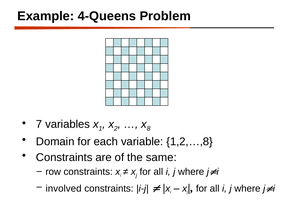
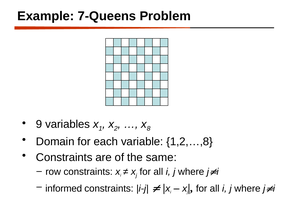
4-Queens: 4-Queens -> 7-Queens
7: 7 -> 9
involved: involved -> informed
